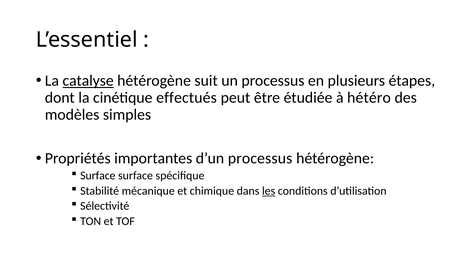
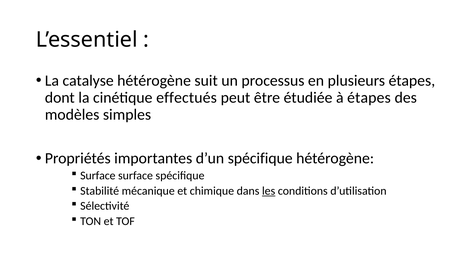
catalyse underline: present -> none
à hétéro: hétéro -> étapes
d’un processus: processus -> spécifique
